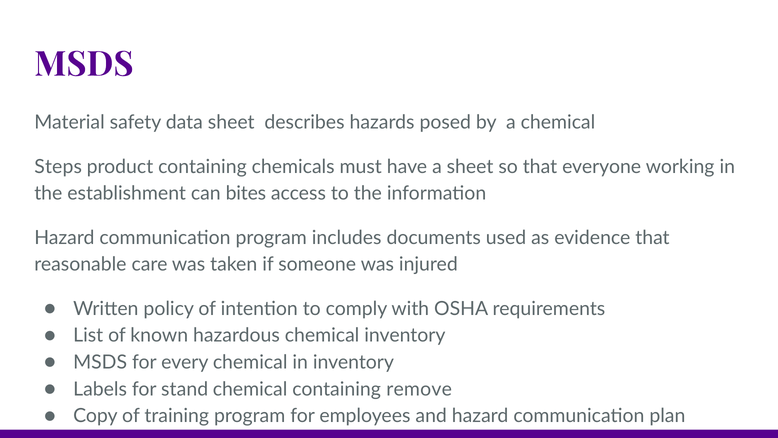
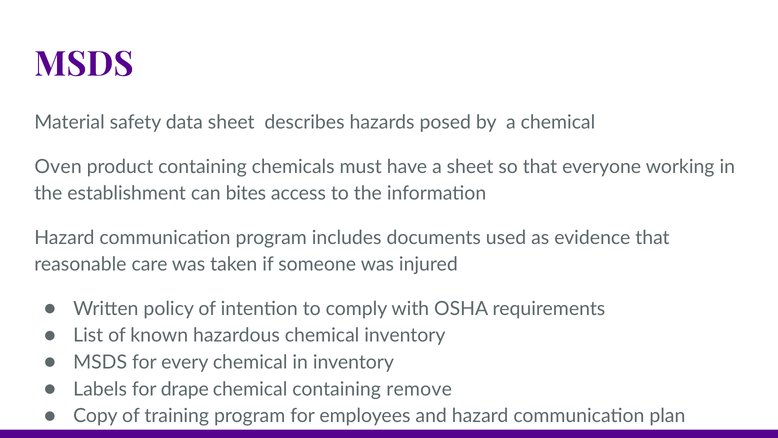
Steps: Steps -> Oven
stand: stand -> drape
